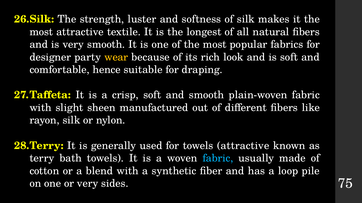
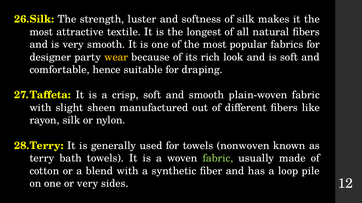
towels attractive: attractive -> nonwoven
fabric at (218, 159) colour: light blue -> light green
75: 75 -> 12
